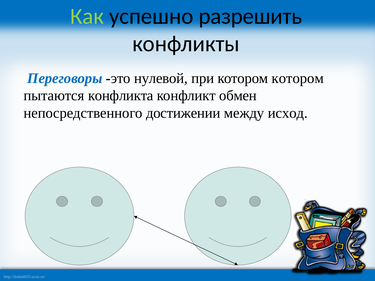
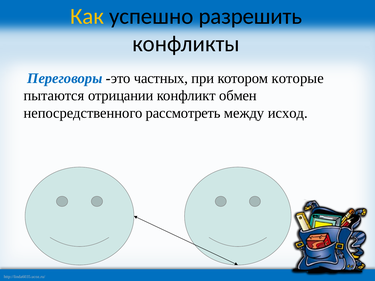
Как colour: light green -> yellow
нулевой: нулевой -> частных
котором котором: котором -> которые
конфликта: конфликта -> отрицании
достижении: достижении -> рассмотреть
